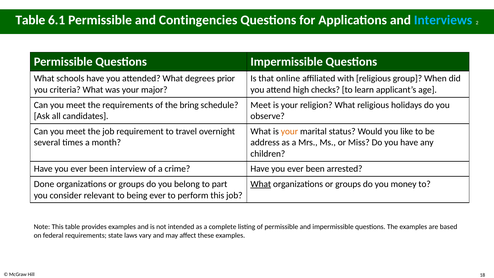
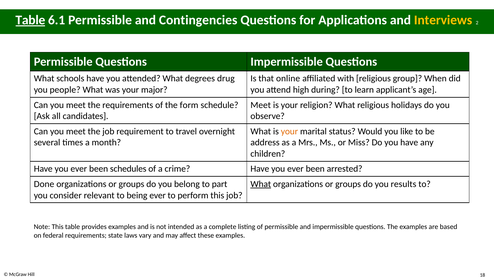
Table at (30, 20) underline: none -> present
Interviews colour: light blue -> yellow
prior: prior -> drug
criteria: criteria -> people
checks: checks -> during
bring: bring -> form
interview: interview -> schedules
money: money -> results
